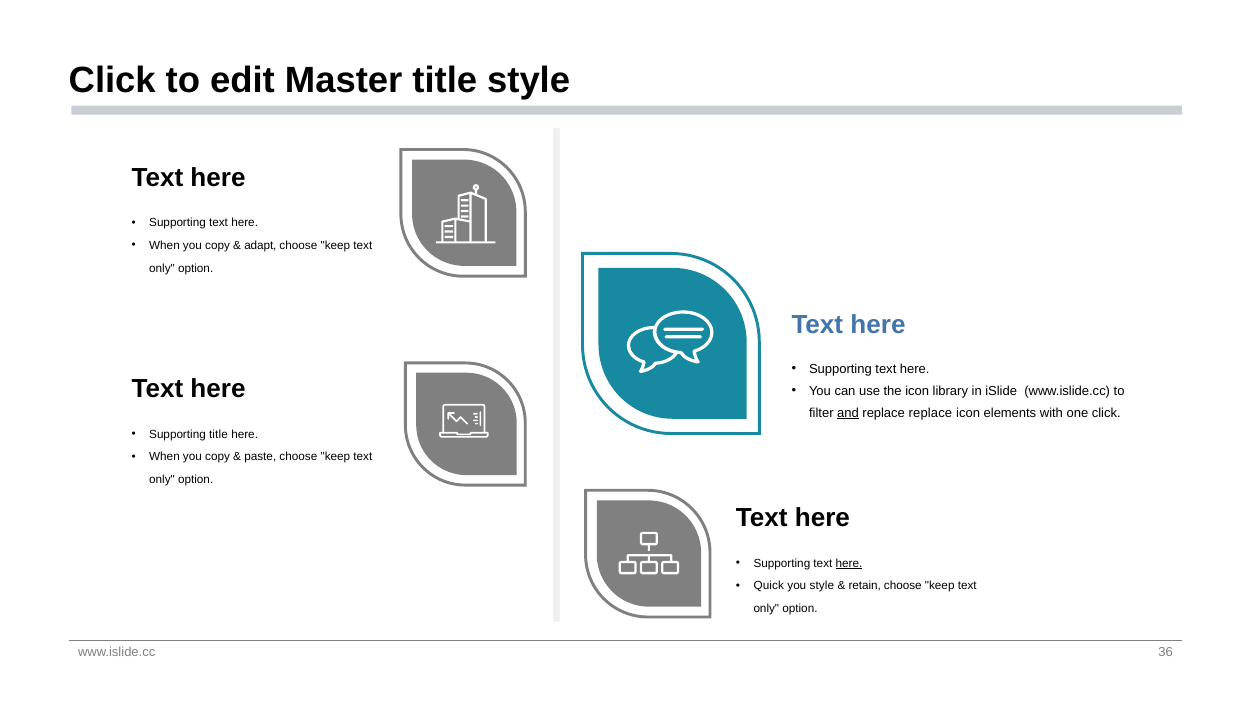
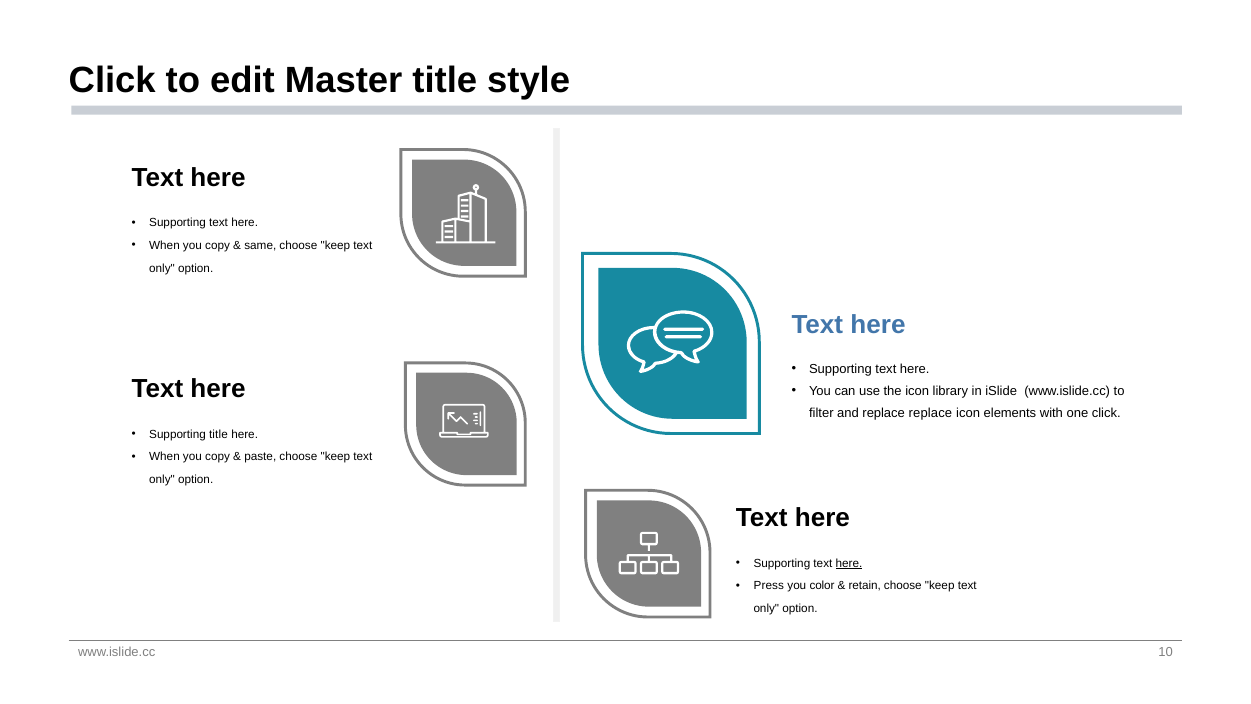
adapt: adapt -> same
and underline: present -> none
Quick: Quick -> Press
you style: style -> color
36: 36 -> 10
